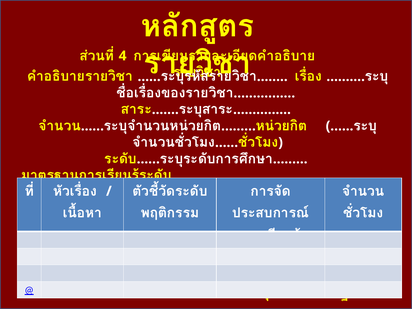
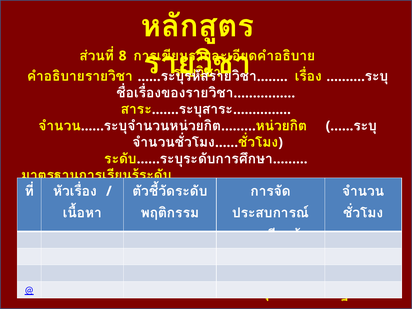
4: 4 -> 8
